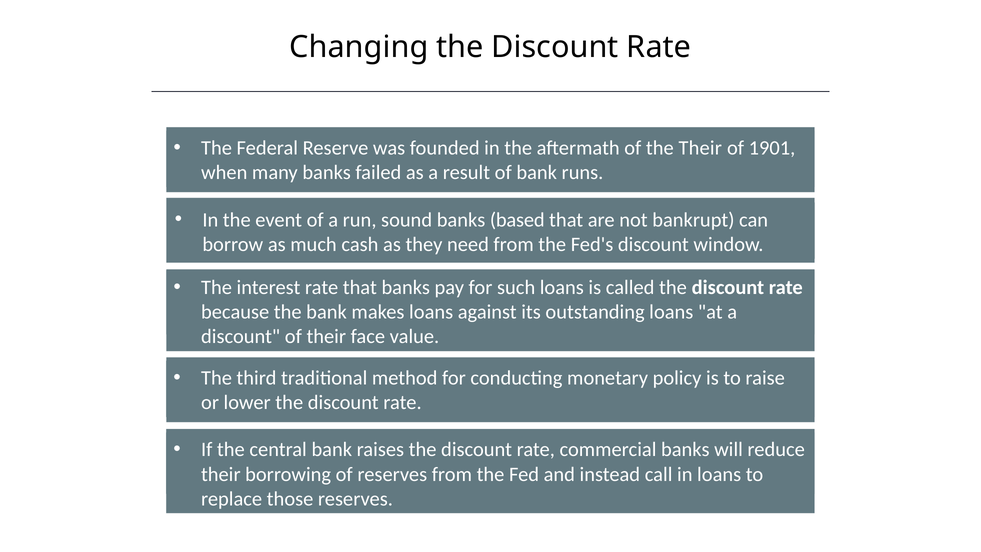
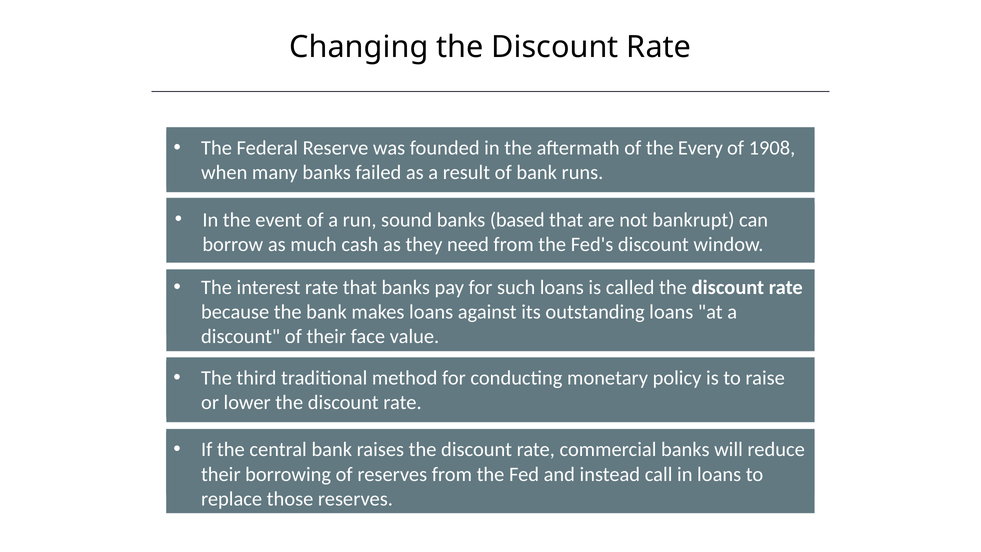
the Their: Their -> Every
1901: 1901 -> 1908
